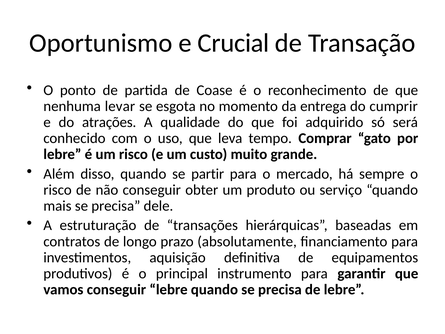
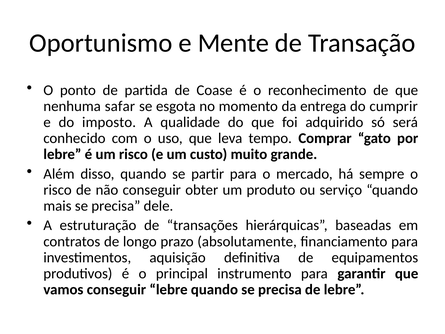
Crucial: Crucial -> Mente
levar: levar -> safar
atrações: atrações -> imposto
